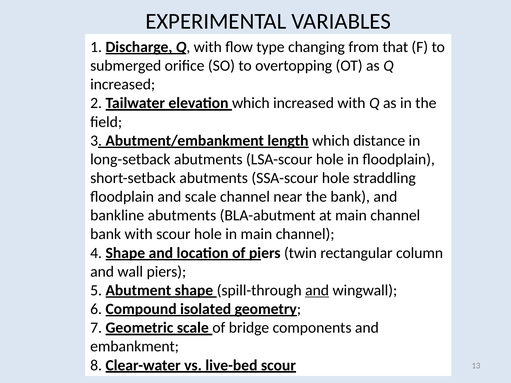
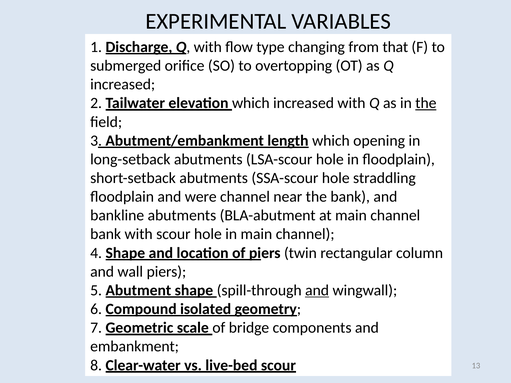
the at (426, 103) underline: none -> present
distance: distance -> opening
and scale: scale -> were
